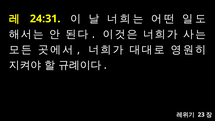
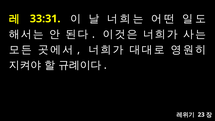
24:31: 24:31 -> 33:31
